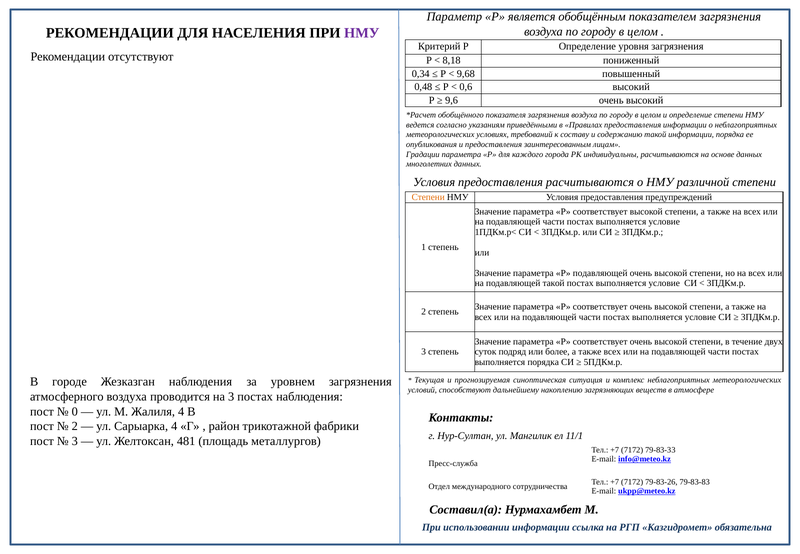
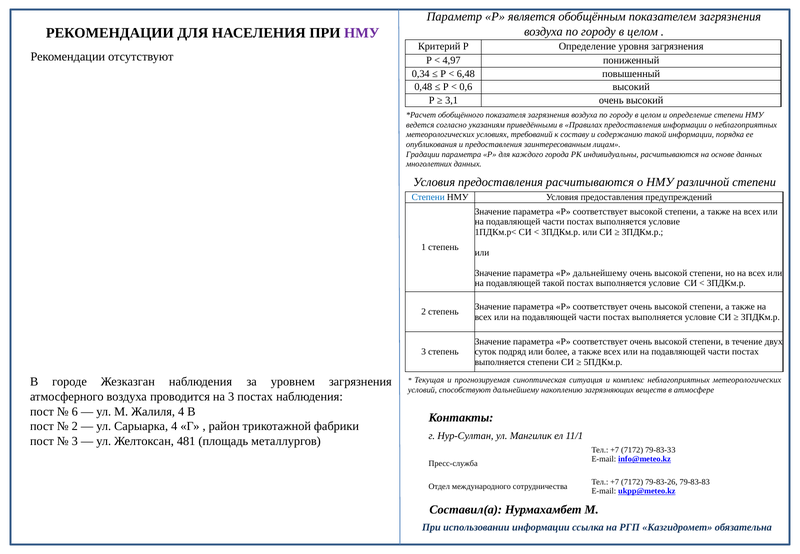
8,18: 8,18 -> 4,97
9,68: 9,68 -> 6,48
9,6: 9,6 -> 3,1
Степени at (428, 197) colour: orange -> blue
Р подавляющей: подавляющей -> дальнейшему
выполняется порядка: порядка -> степени
0: 0 -> 6
